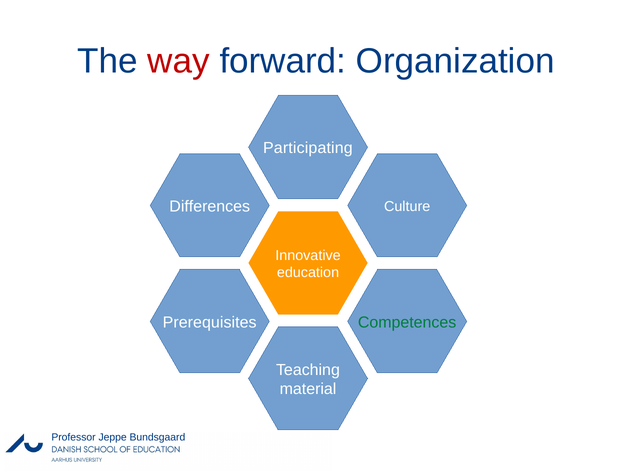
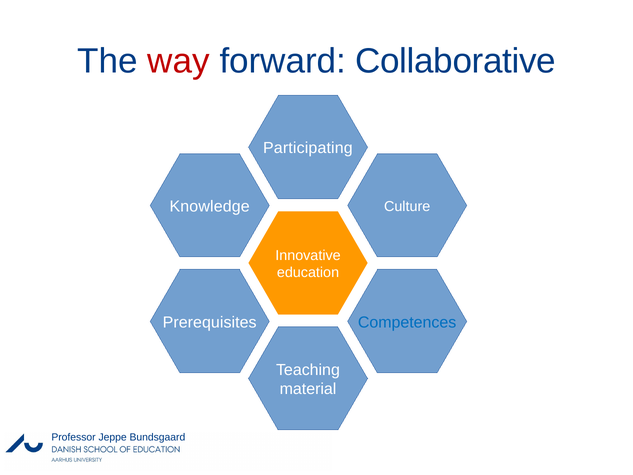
Organization: Organization -> Collaborative
Differences: Differences -> Knowledge
Competences colour: green -> blue
